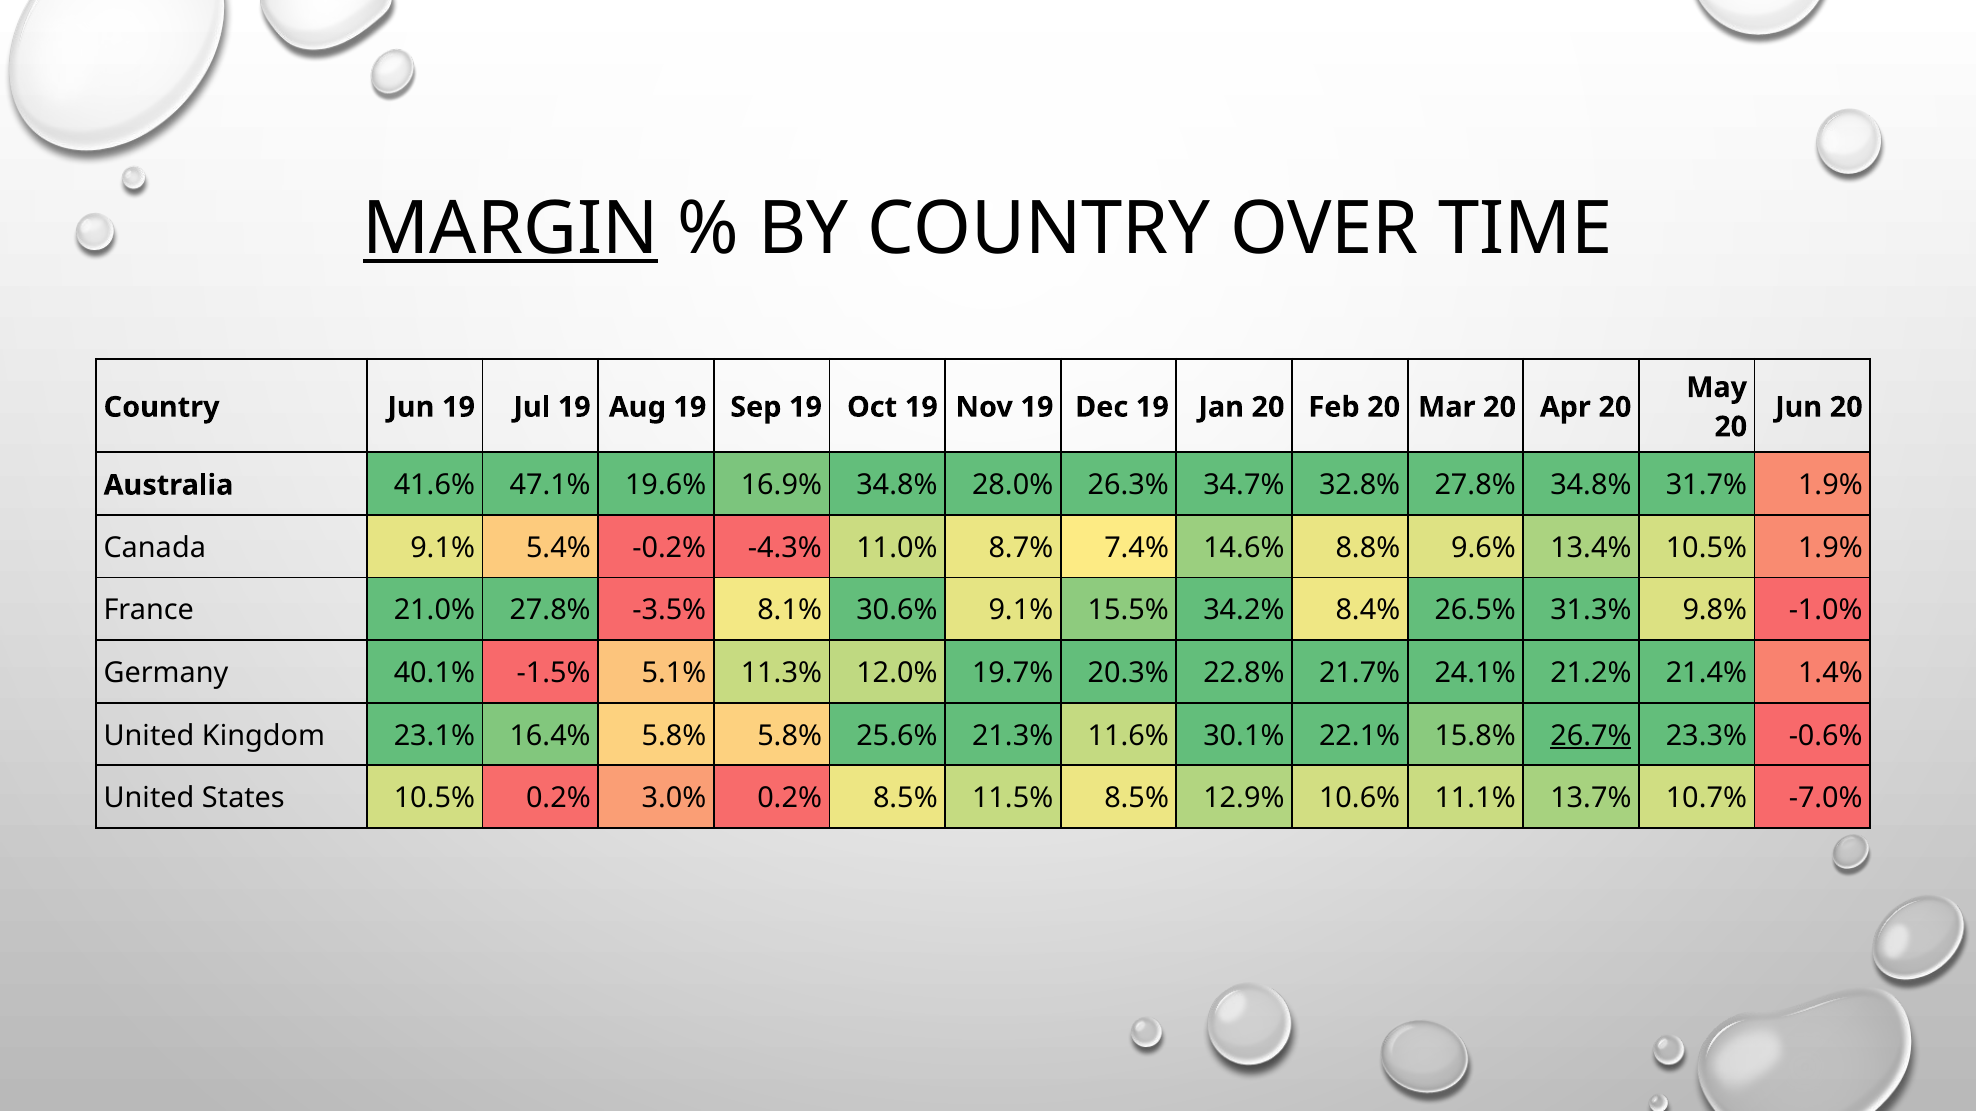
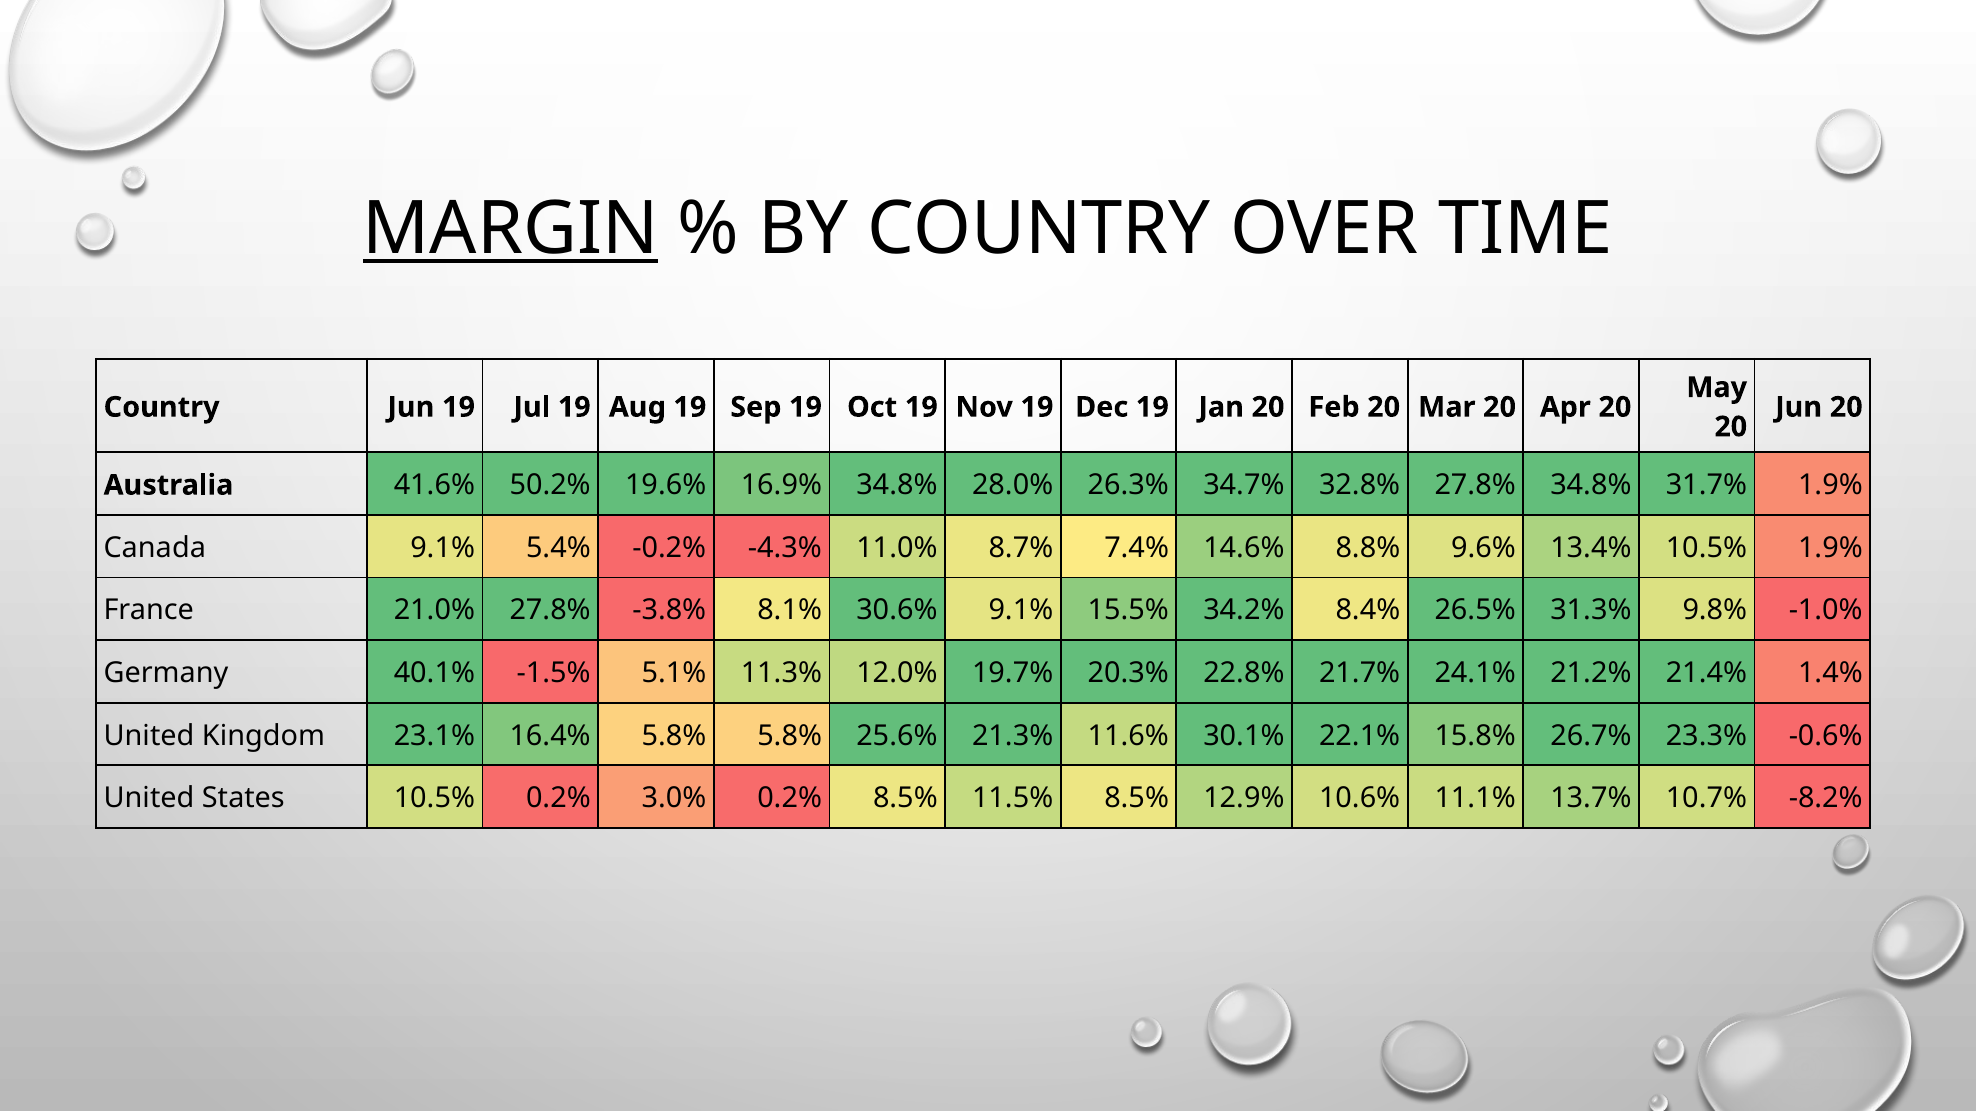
47.1%: 47.1% -> 50.2%
-3.5%: -3.5% -> -3.8%
26.7% underline: present -> none
-7.0%: -7.0% -> -8.2%
